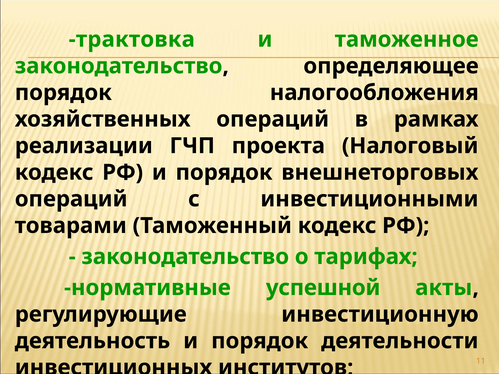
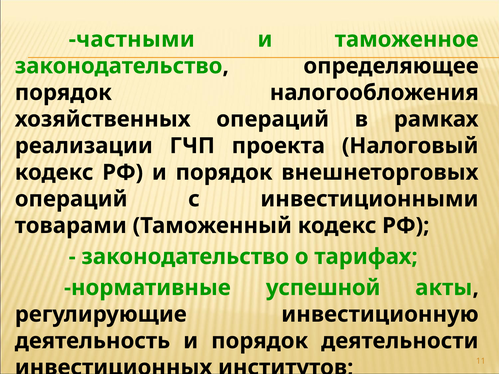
трактовка: трактовка -> частными
